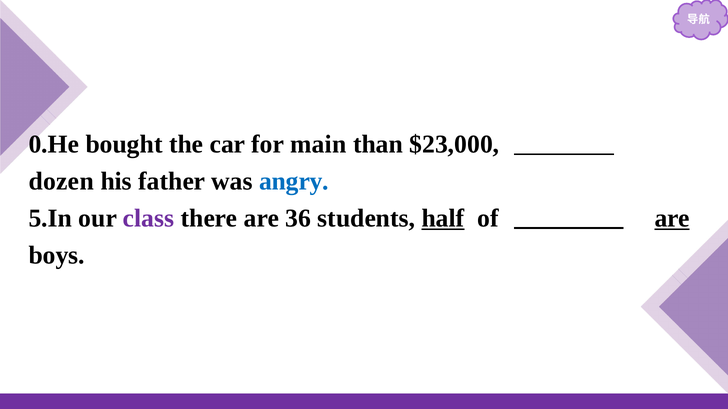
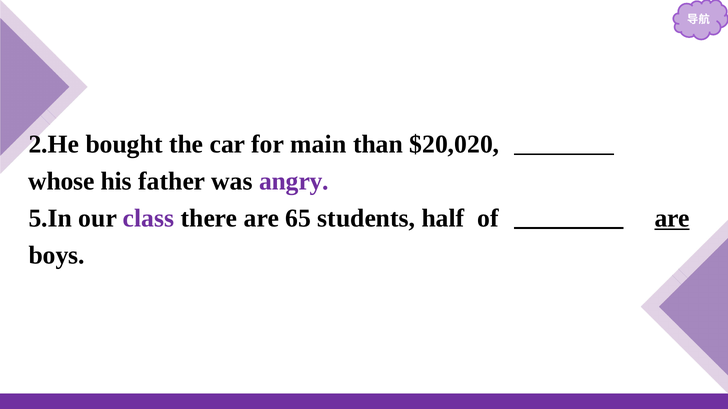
0.He: 0.He -> 2.He
$23,000: $23,000 -> $20,020
dozen: dozen -> whose
angry colour: blue -> purple
36: 36 -> 65
half underline: present -> none
